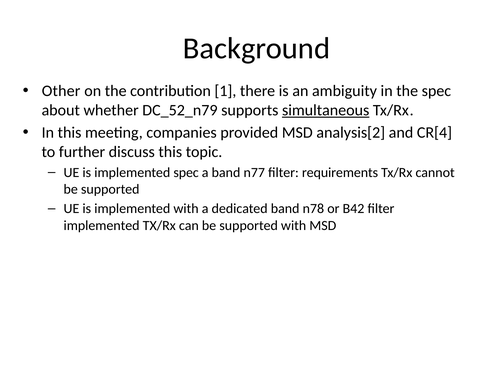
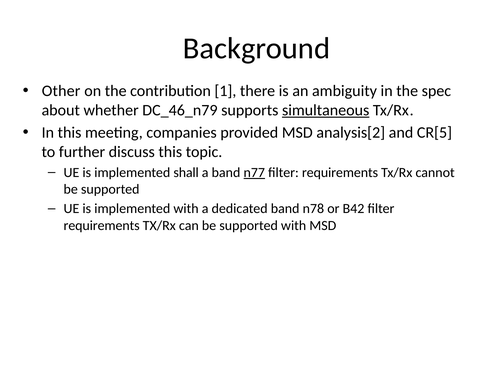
DC_52_n79: DC_52_n79 -> DC_46_n79
CR[4: CR[4 -> CR[5
implemented spec: spec -> shall
n77 underline: none -> present
implemented at (102, 226): implemented -> requirements
